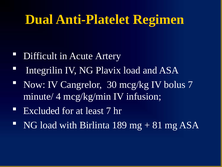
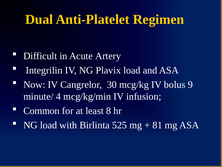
bolus 7: 7 -> 9
Excluded: Excluded -> Common
least 7: 7 -> 8
189: 189 -> 525
